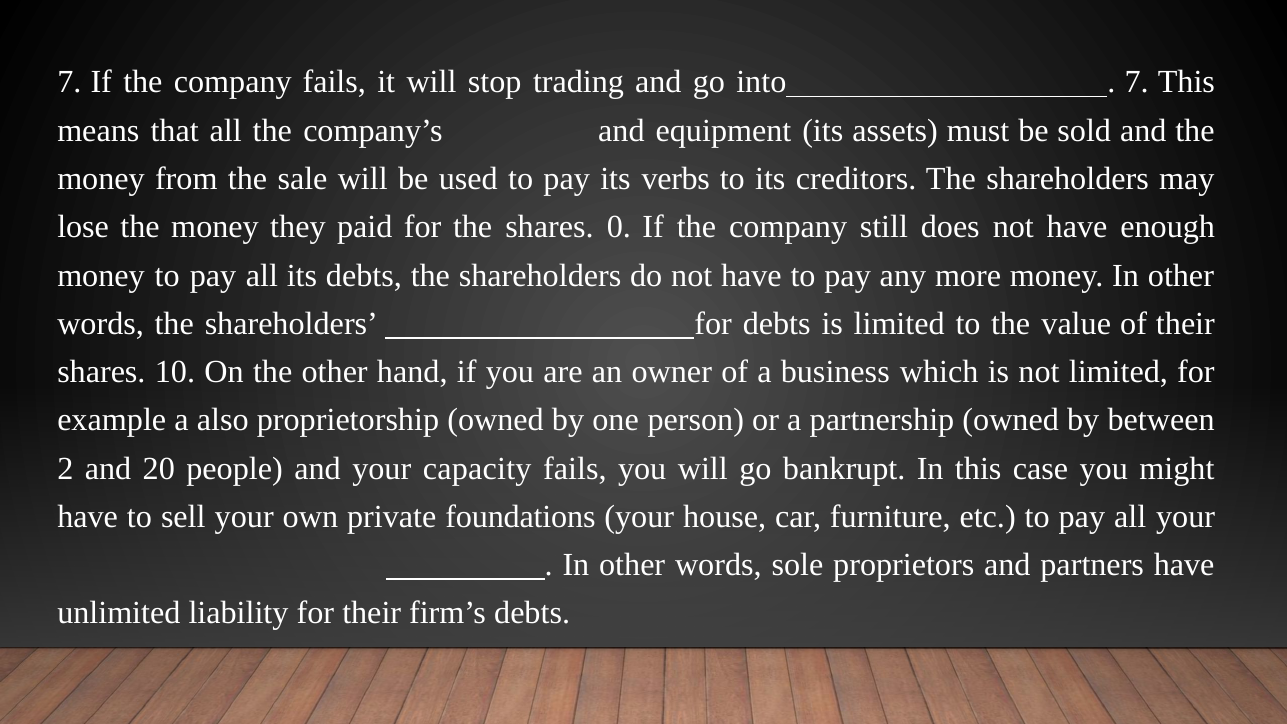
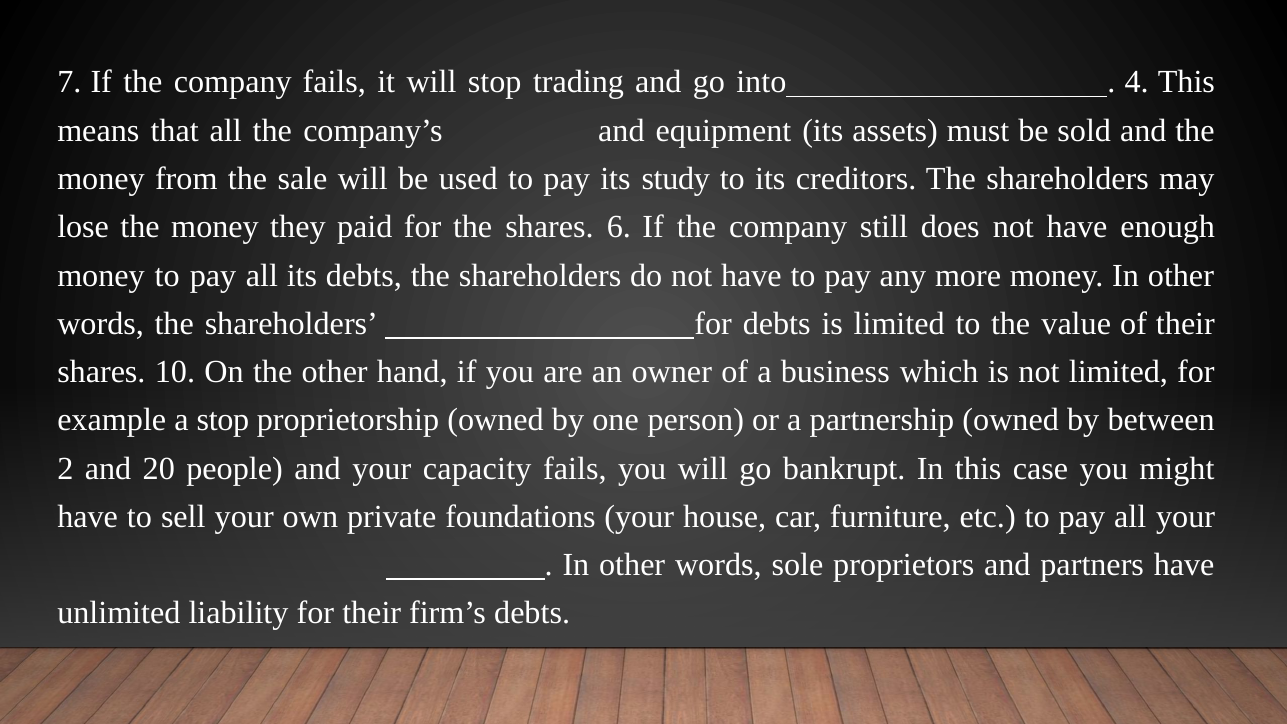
7 at (1137, 82): 7 -> 4
verbs: verbs -> study
0: 0 -> 6
a also: also -> stop
